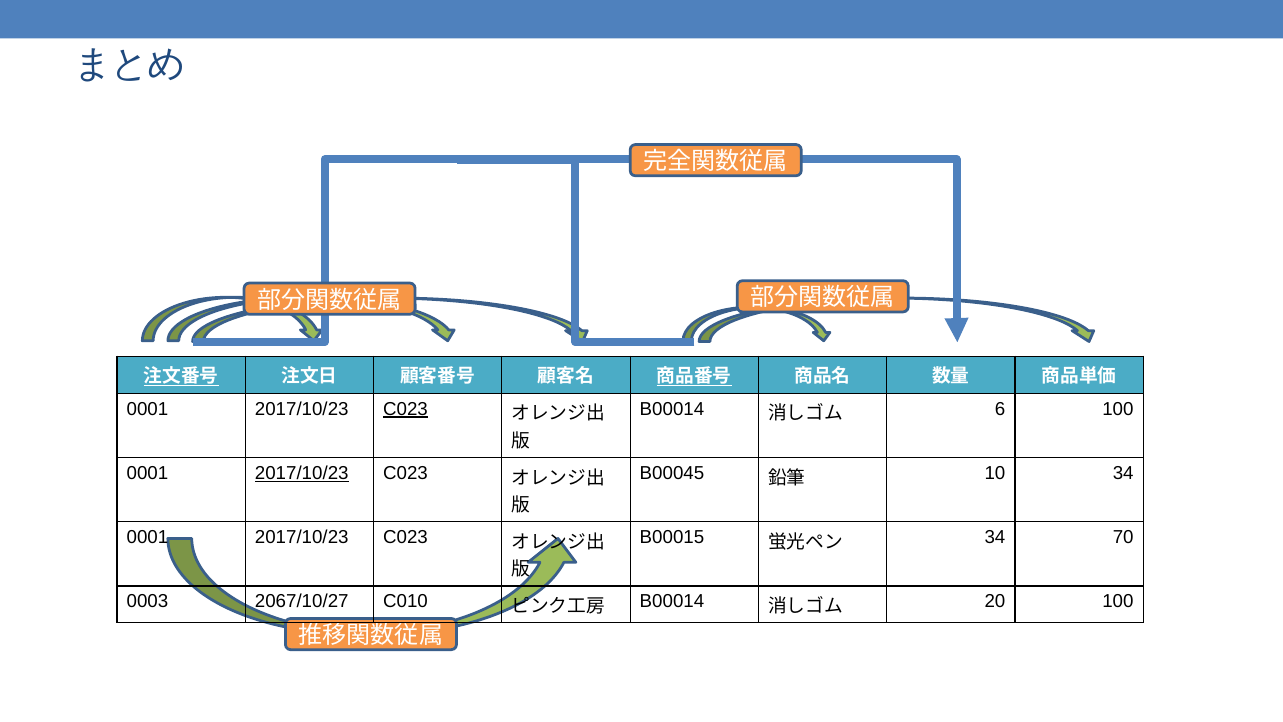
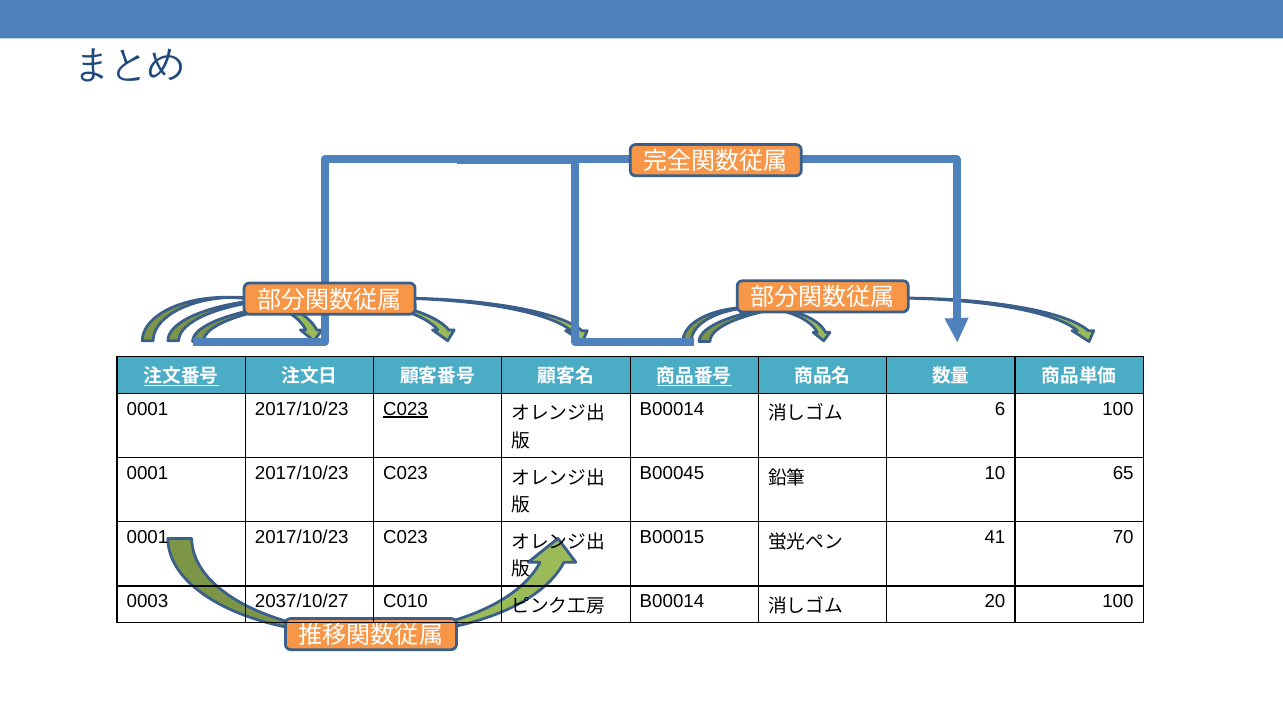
2017/10/23 at (302, 473) underline: present -> none
10 34: 34 -> 65
34 at (995, 537): 34 -> 41
2067/10/27: 2067/10/27 -> 2037/10/27
